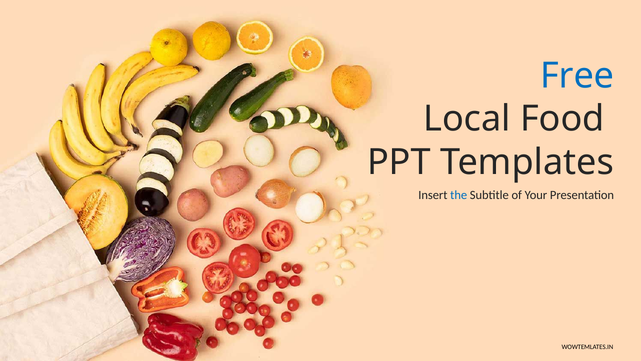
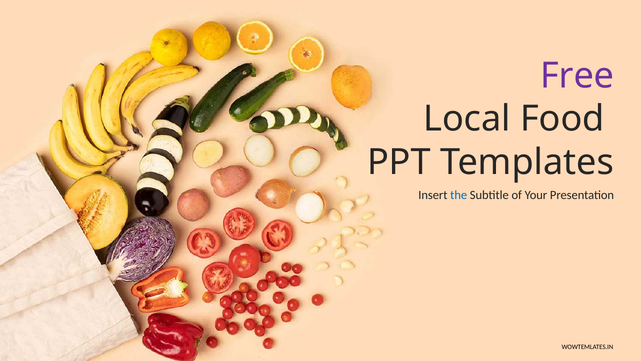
Free colour: blue -> purple
